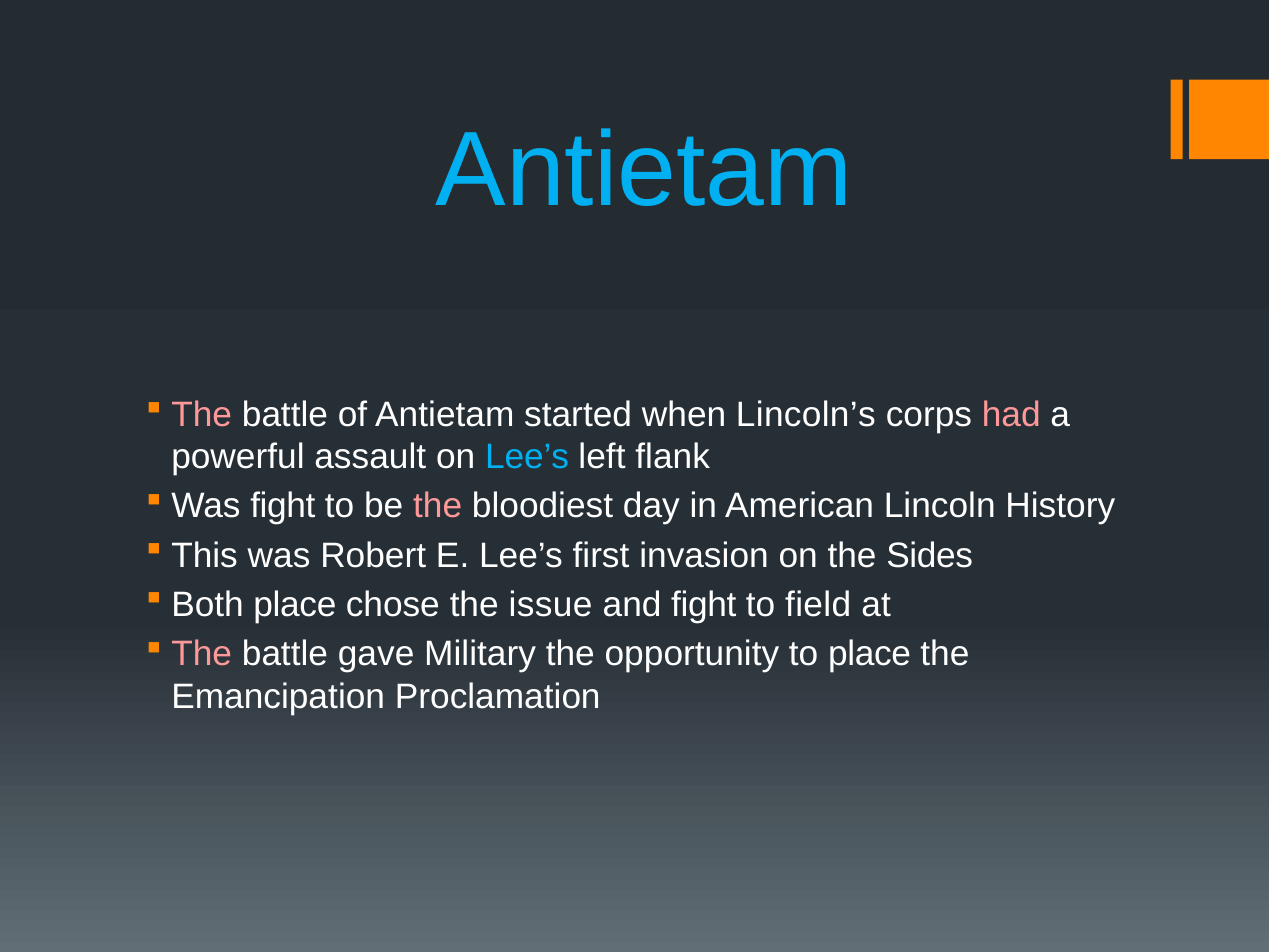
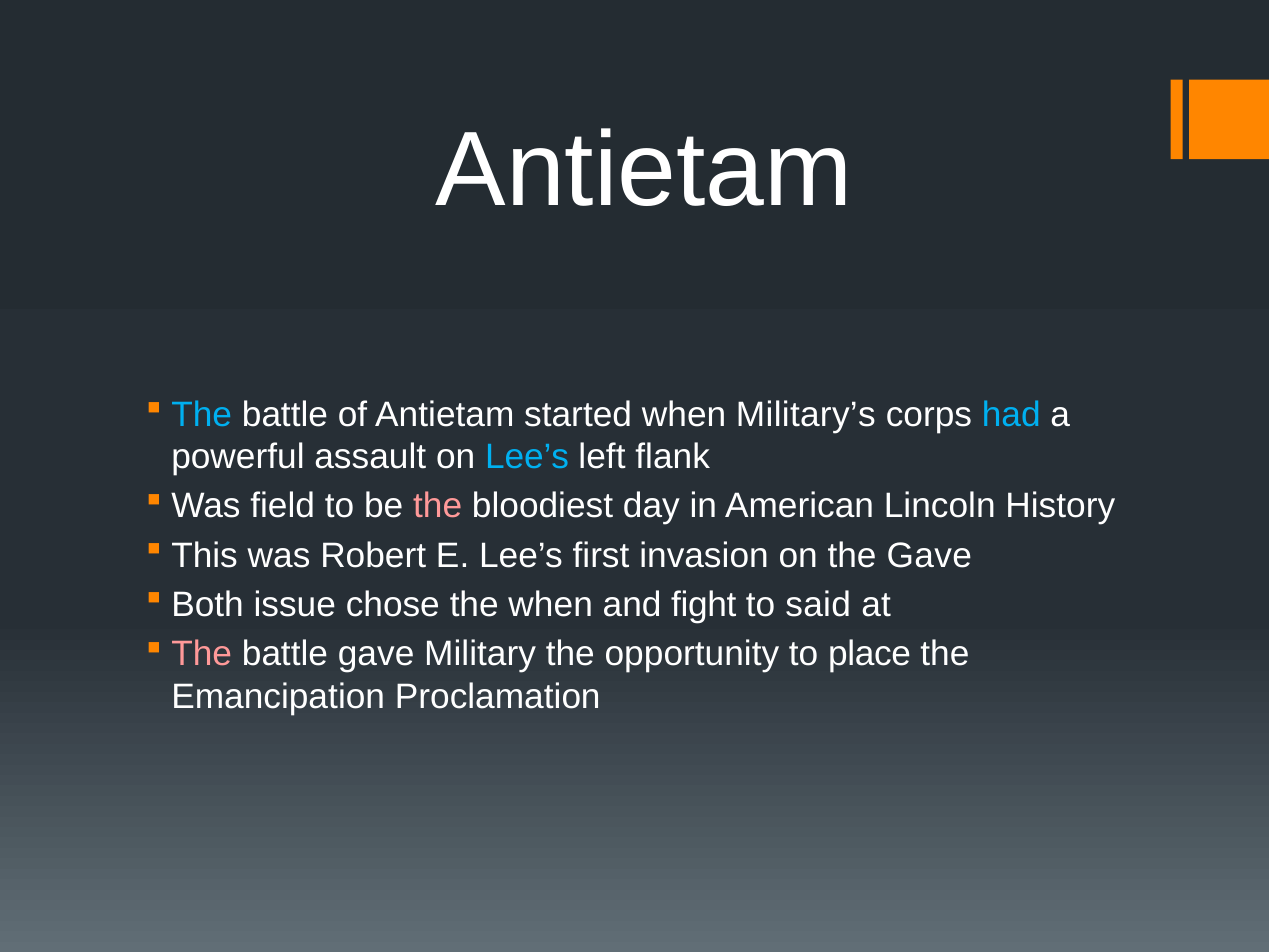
Antietam at (644, 170) colour: light blue -> white
The at (202, 414) colour: pink -> light blue
Lincoln’s: Lincoln’s -> Military’s
had colour: pink -> light blue
Was fight: fight -> field
the Sides: Sides -> Gave
Both place: place -> issue
the issue: issue -> when
field: field -> said
